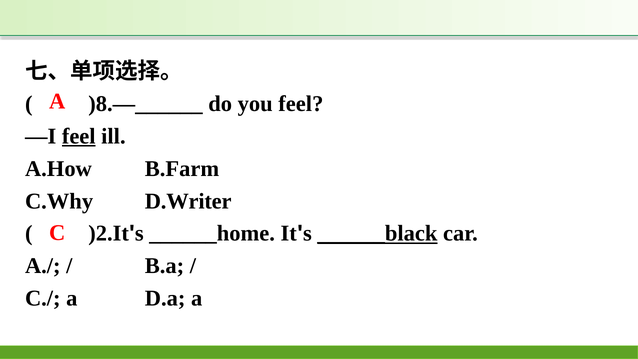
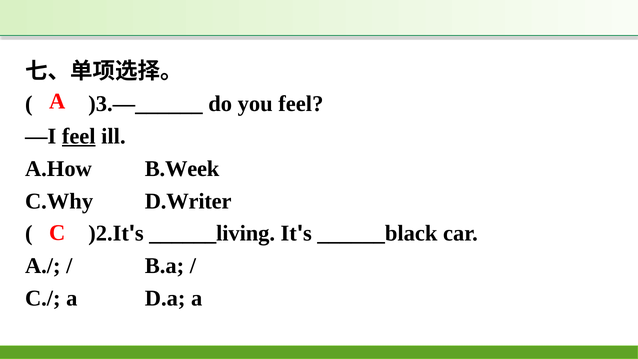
)8.—______: )8.—______ -> )3.—______
B.Farm: B.Farm -> B.Week
______home: ______home -> ______living
______black underline: present -> none
